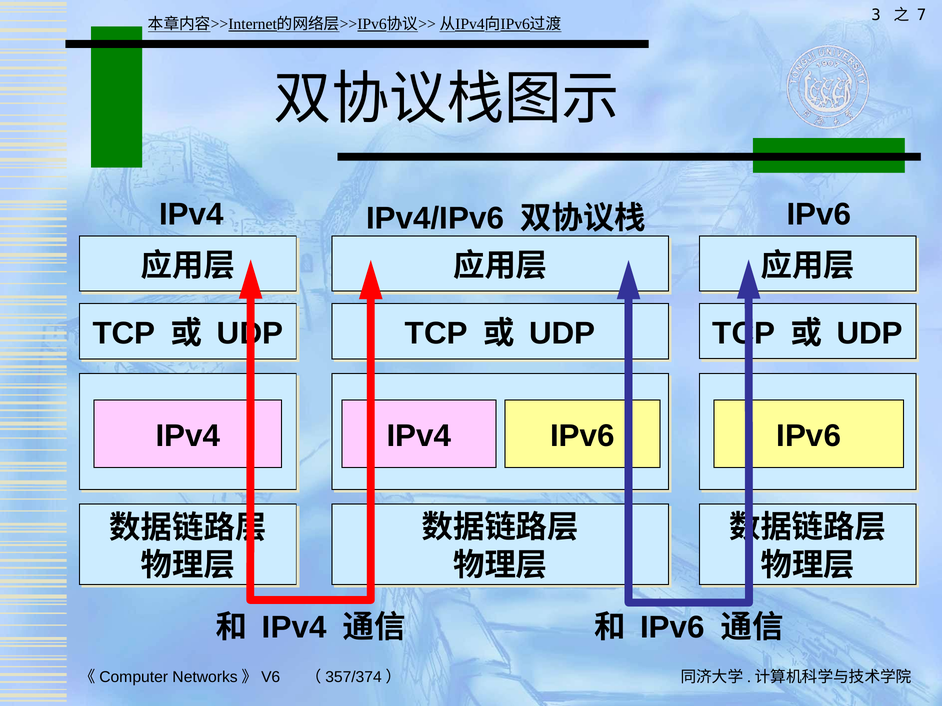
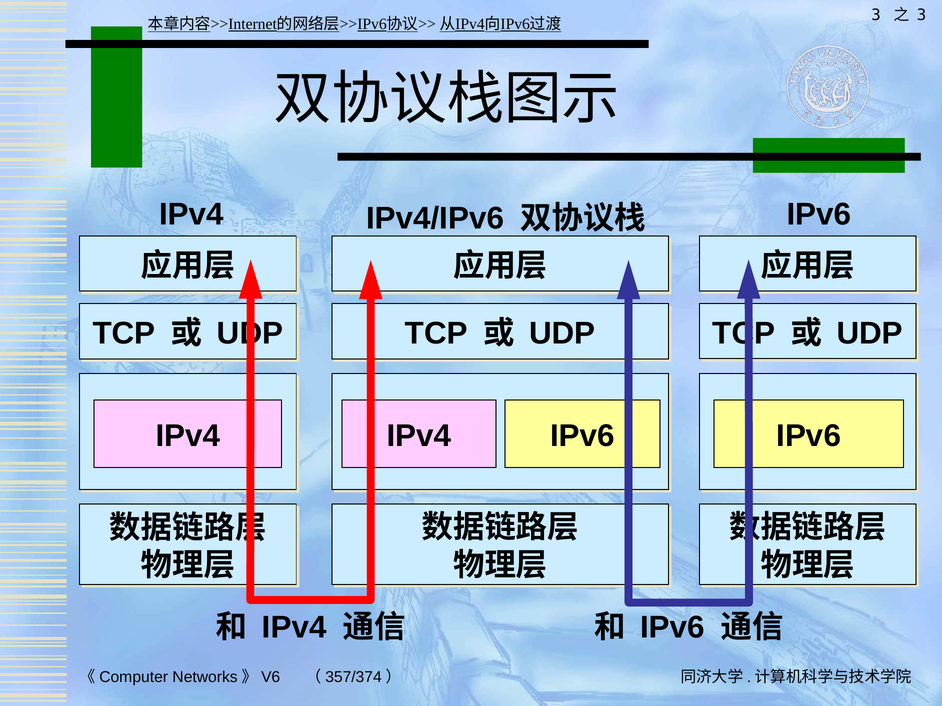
7 at (922, 15): 7 -> 3
